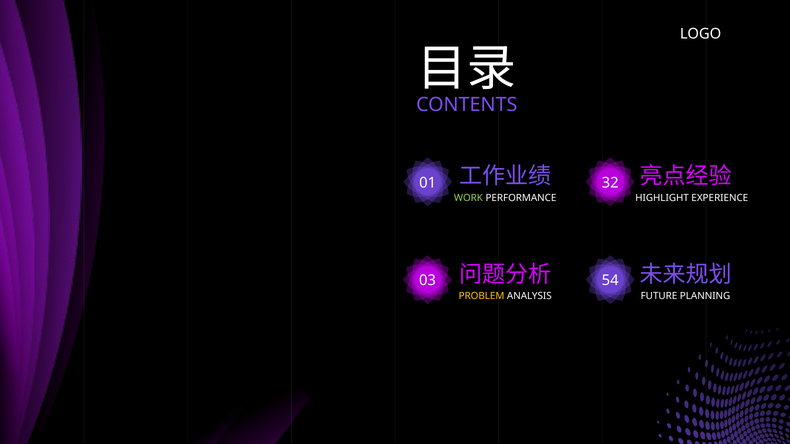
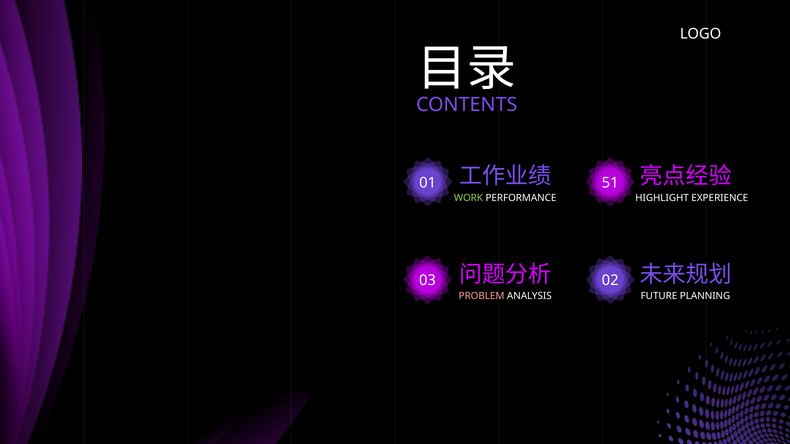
32: 32 -> 51
54: 54 -> 02
PROBLEM colour: yellow -> pink
